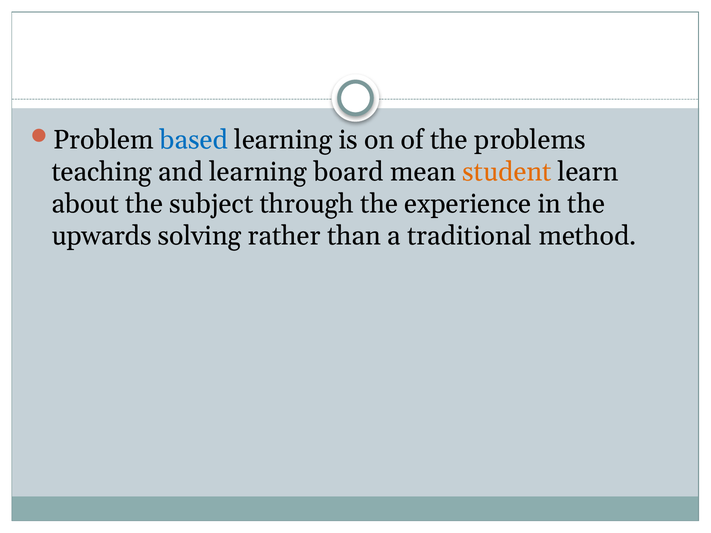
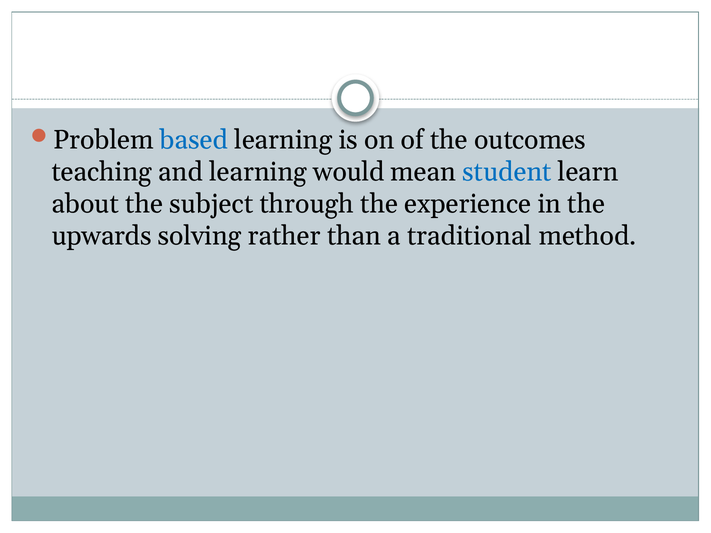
problems: problems -> outcomes
board: board -> would
student colour: orange -> blue
